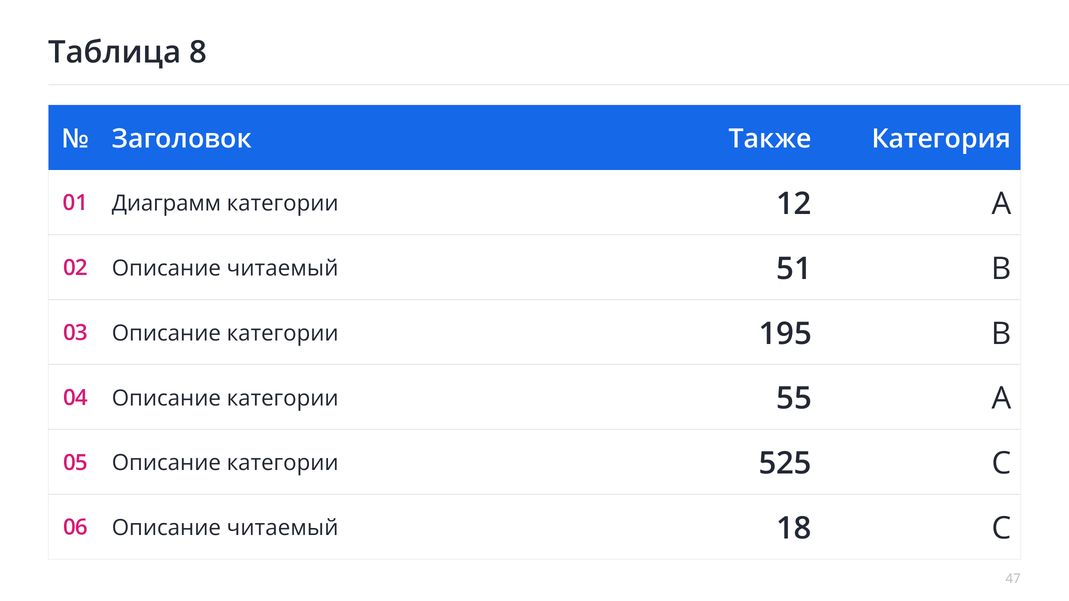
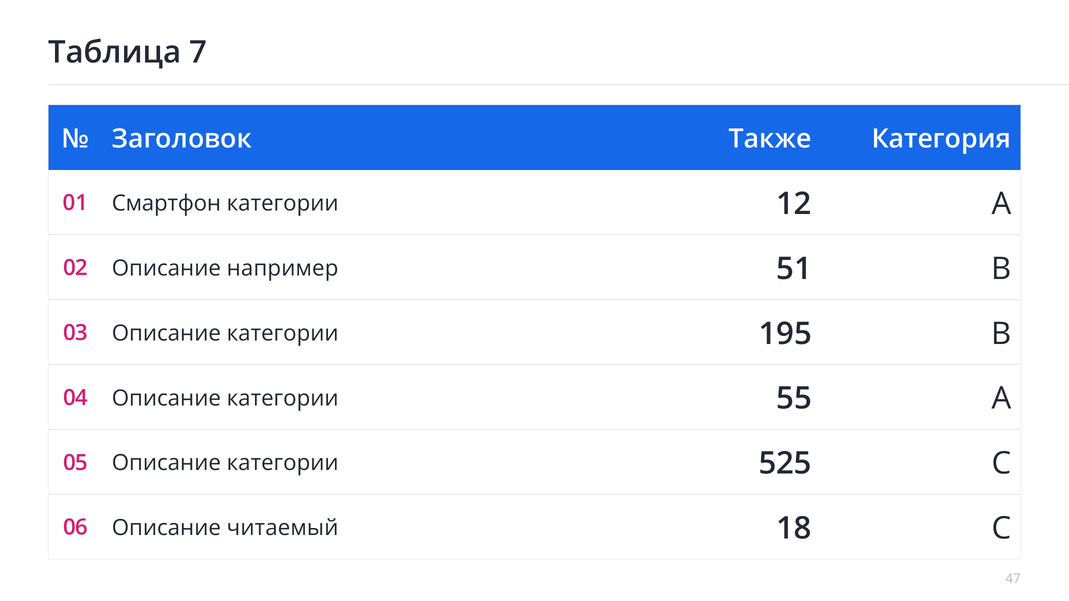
8: 8 -> 7
Диаграмм: Диаграмм -> Смартфон
02 Описание читаемый: читаемый -> например
